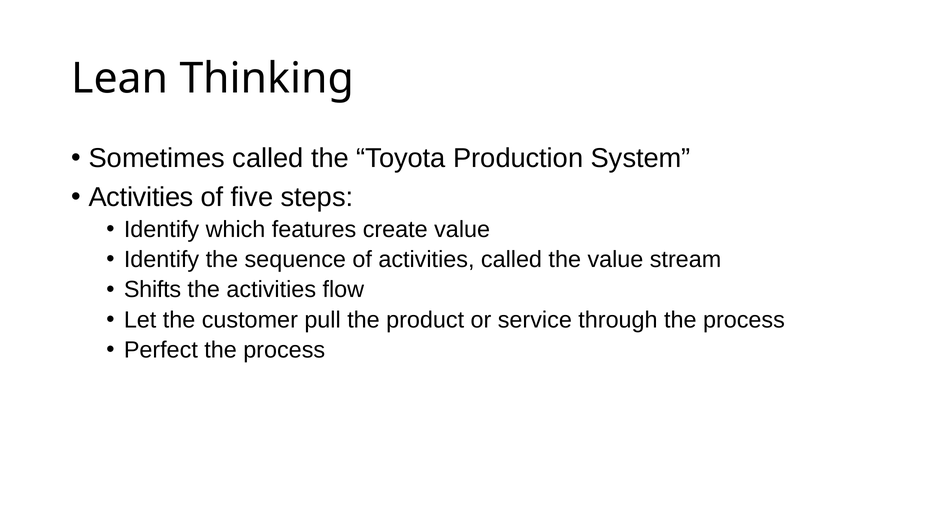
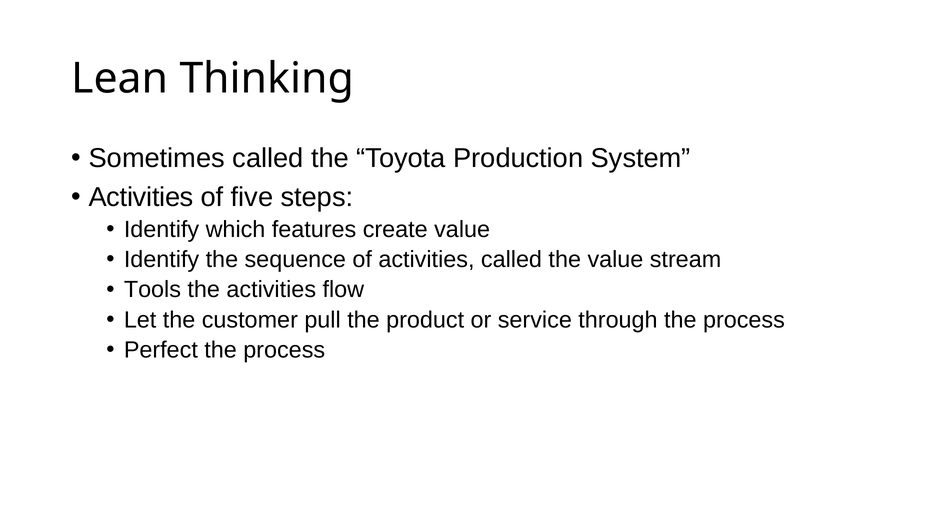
Shifts: Shifts -> Tools
